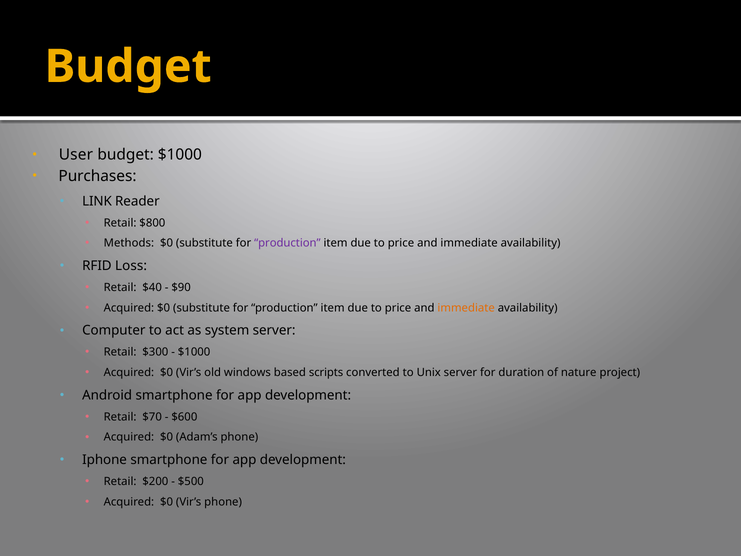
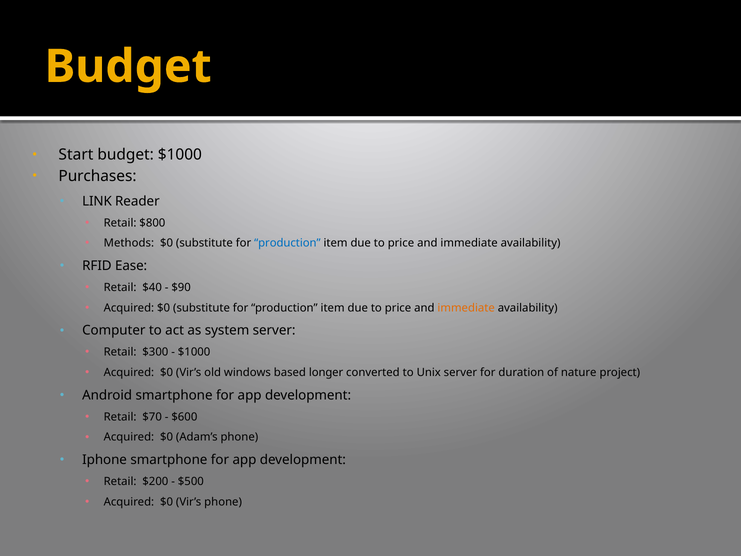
User: User -> Start
production at (287, 243) colour: purple -> blue
Loss: Loss -> Ease
scripts: scripts -> longer
